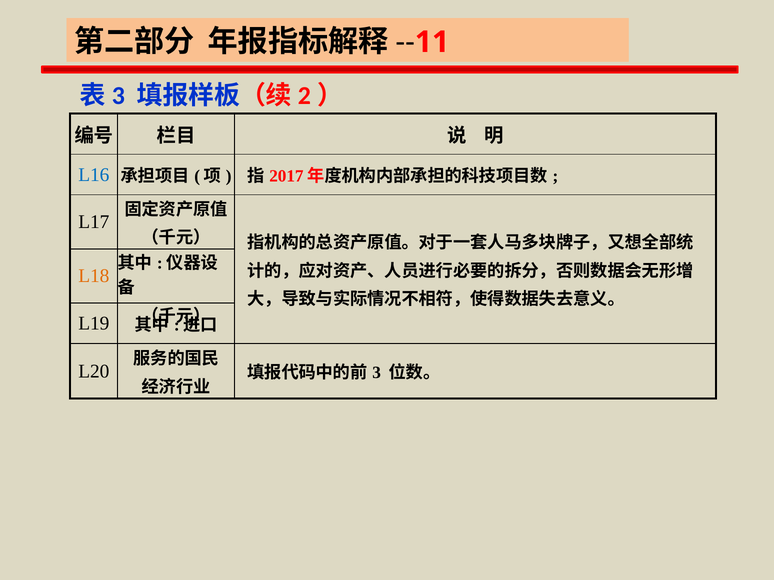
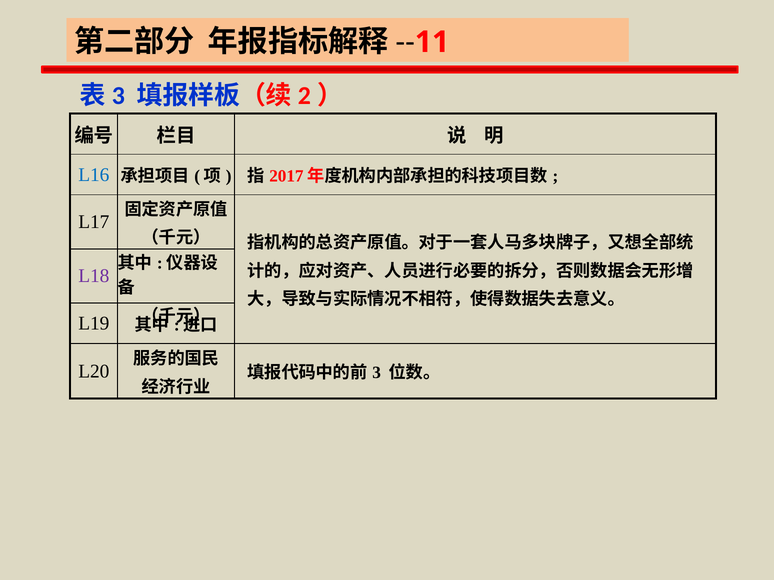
L18 colour: orange -> purple
